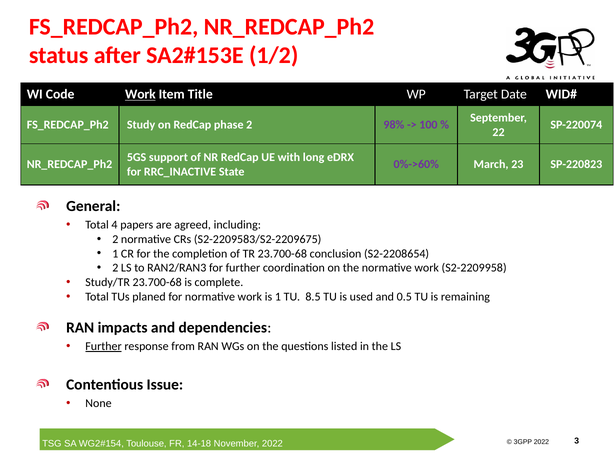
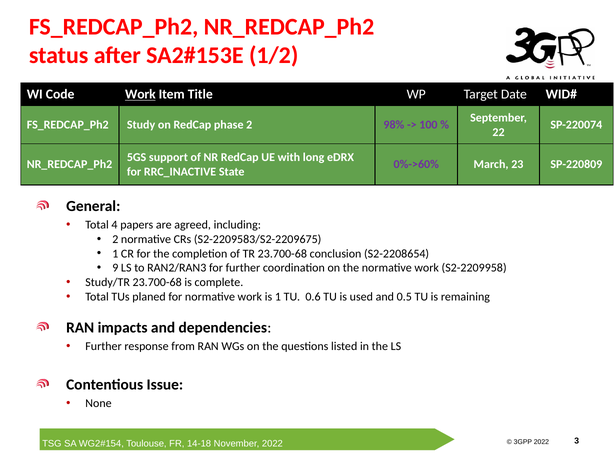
SP-220823: SP-220823 -> SP-220809
2 at (115, 268): 2 -> 9
8.5: 8.5 -> 0.6
Further at (104, 347) underline: present -> none
